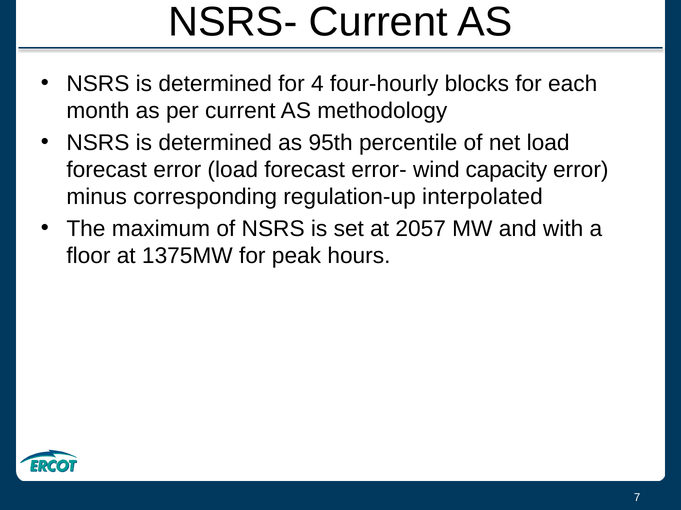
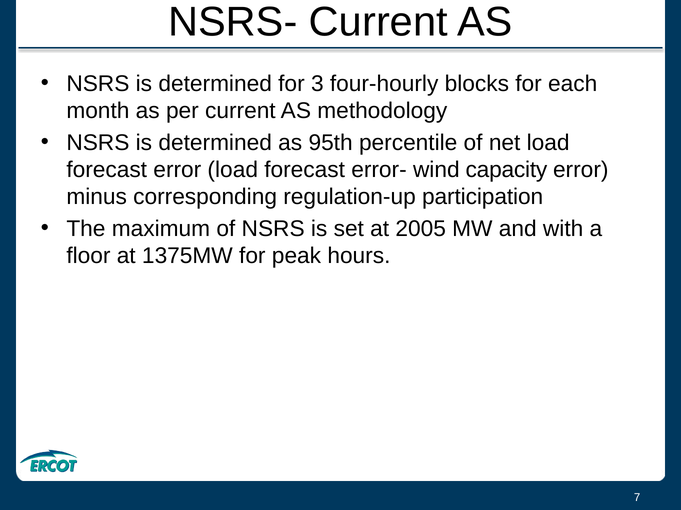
4: 4 -> 3
interpolated: interpolated -> participation
2057: 2057 -> 2005
